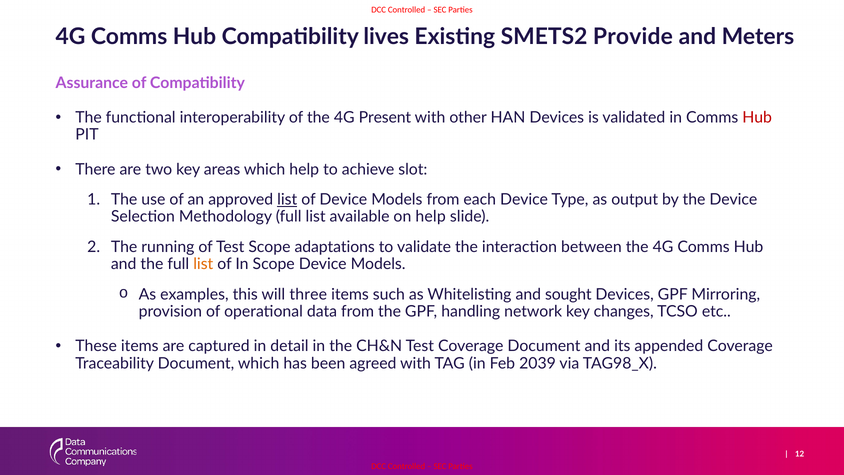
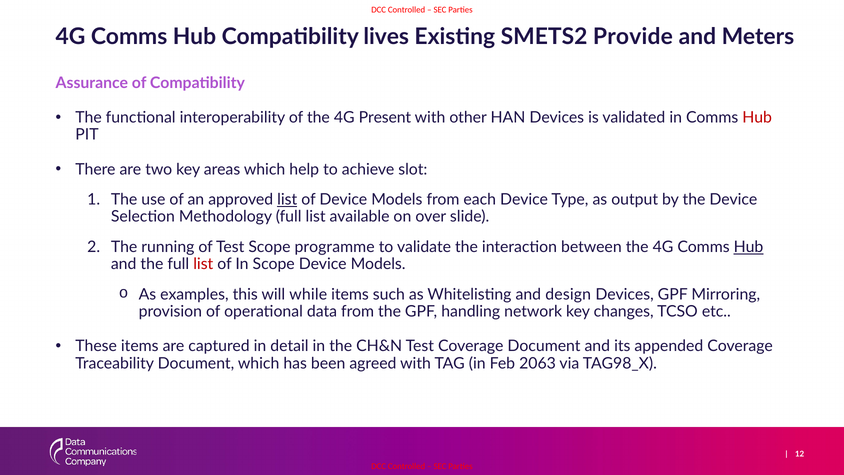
on help: help -> over
adaptations: adaptations -> programme
Hub at (749, 247) underline: none -> present
list at (203, 264) colour: orange -> red
three: three -> while
sought: sought -> design
2039: 2039 -> 2063
